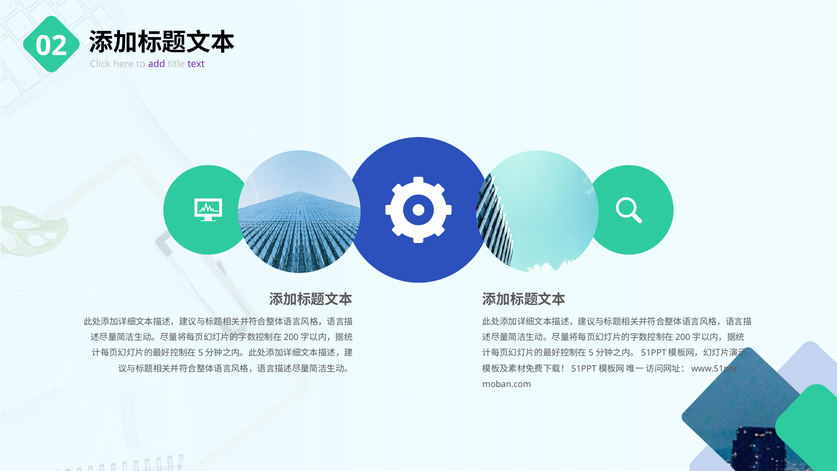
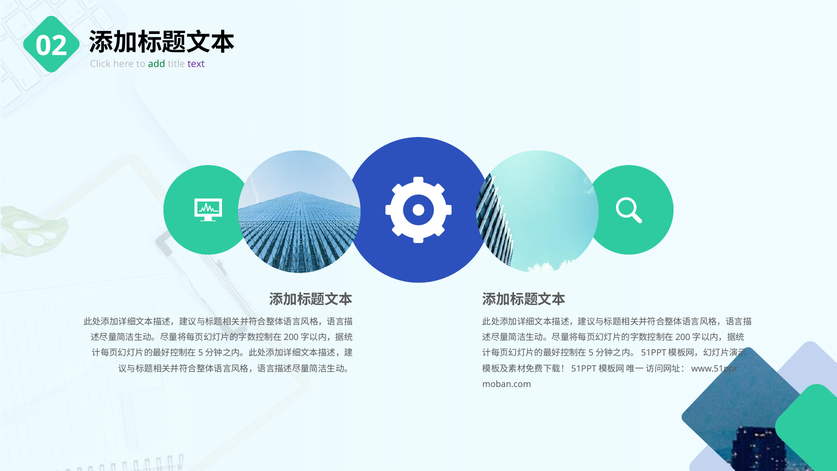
add colour: purple -> green
